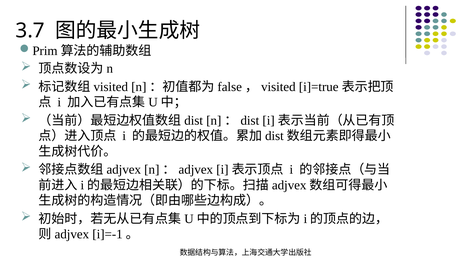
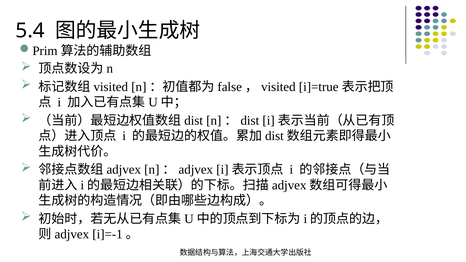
3.7: 3.7 -> 5.4
